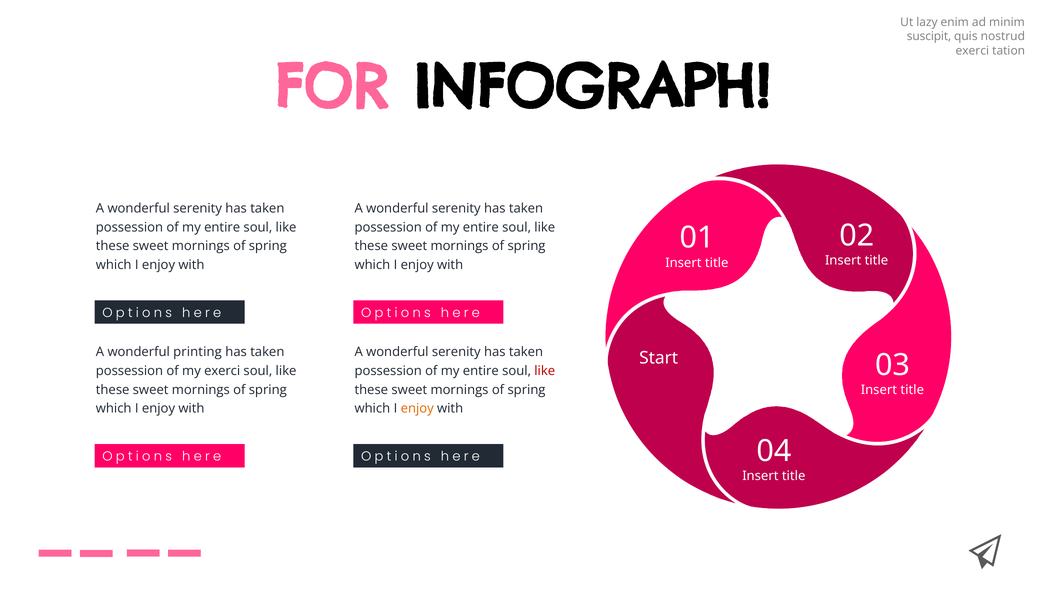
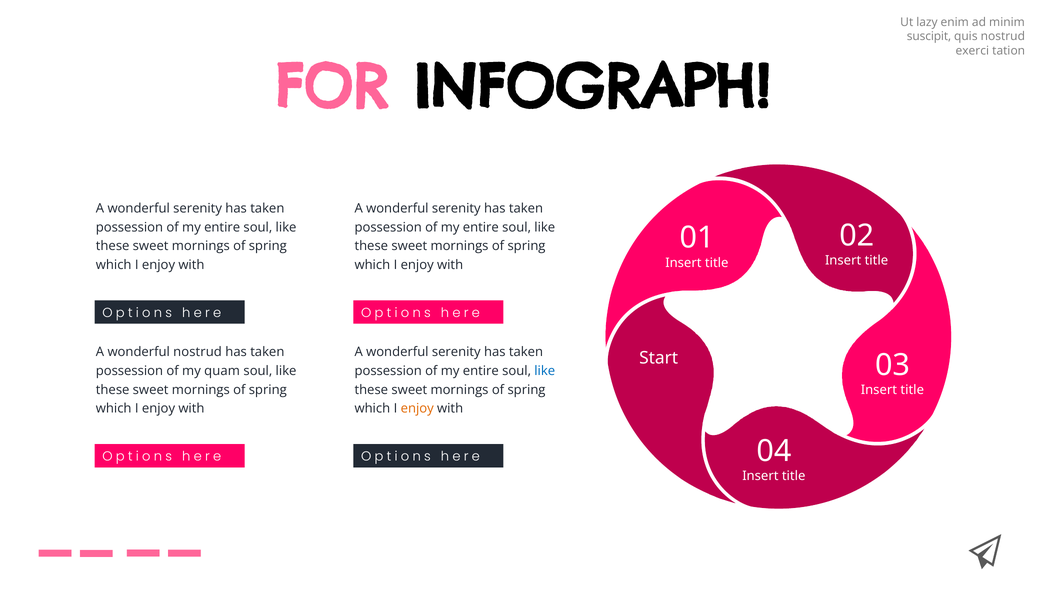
wonderful printing: printing -> nostrud
my exerci: exerci -> quam
like at (545, 371) colour: red -> blue
